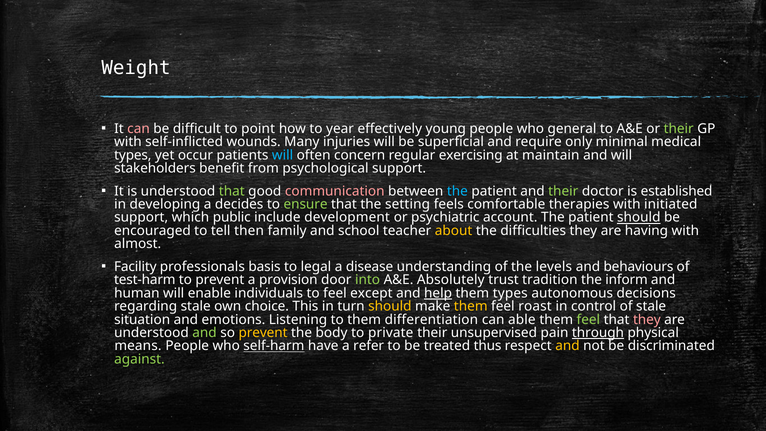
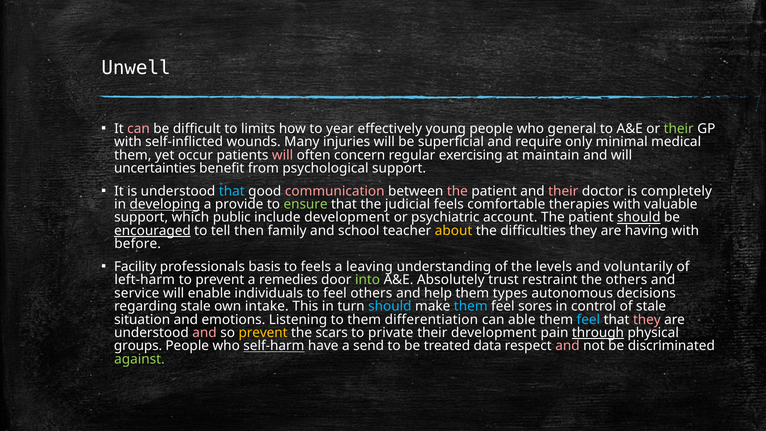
Weight: Weight -> Unwell
point: point -> limits
types at (133, 155): types -> them
will at (283, 155) colour: light blue -> pink
stakeholders: stakeholders -> uncertainties
that at (232, 191) colour: light green -> light blue
the at (457, 191) colour: light blue -> pink
their at (563, 191) colour: light green -> pink
established: established -> completely
developing underline: none -> present
decides: decides -> provide
setting: setting -> judicial
initiated: initiated -> valuable
encouraged underline: none -> present
almost: almost -> before
to legal: legal -> feels
disease: disease -> leaving
behaviours: behaviours -> voluntarily
test-harm: test-harm -> left-harm
provision: provision -> remedies
tradition: tradition -> restraint
the inform: inform -> others
human: human -> service
feel except: except -> others
help underline: present -> none
choice: choice -> intake
should at (390, 306) colour: yellow -> light blue
them at (471, 306) colour: yellow -> light blue
roast: roast -> sores
feel at (588, 319) colour: light green -> light blue
and at (205, 333) colour: light green -> pink
body: body -> scars
their unsupervised: unsupervised -> development
means: means -> groups
refer: refer -> send
thus: thus -> data
and at (567, 346) colour: yellow -> pink
